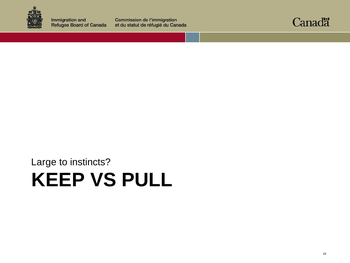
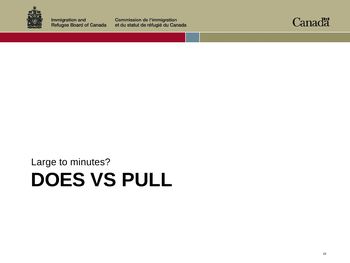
instincts: instincts -> minutes
KEEP: KEEP -> DOES
